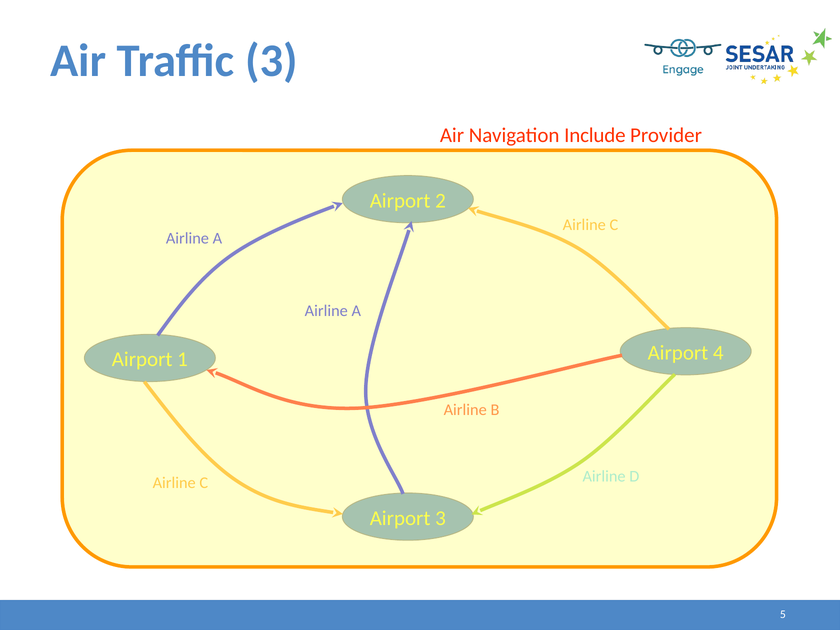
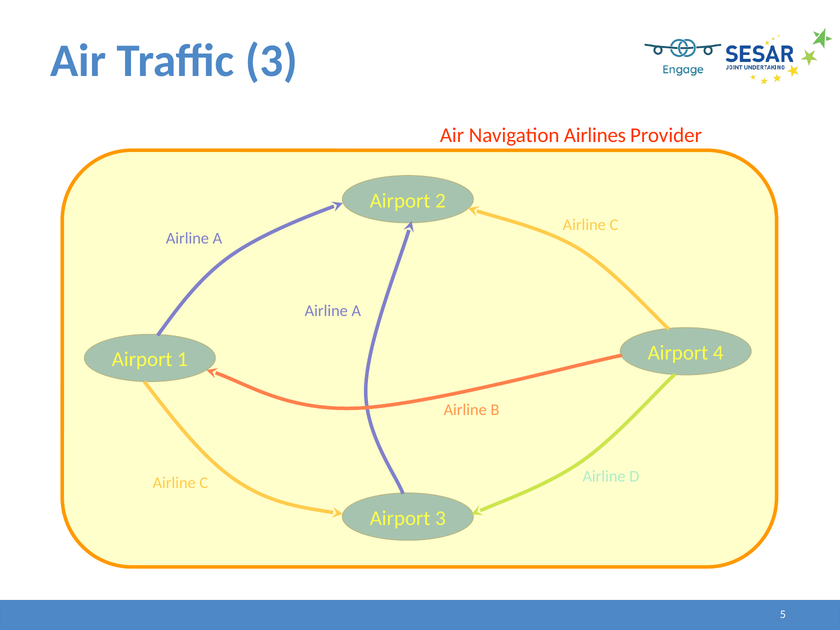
Include: Include -> Airlines
